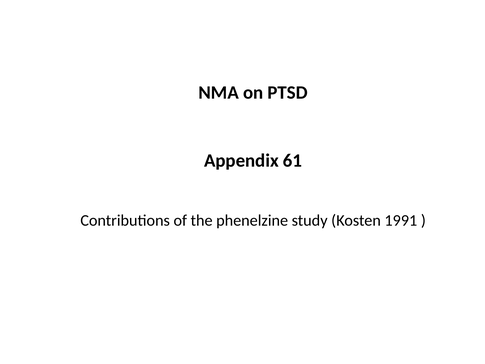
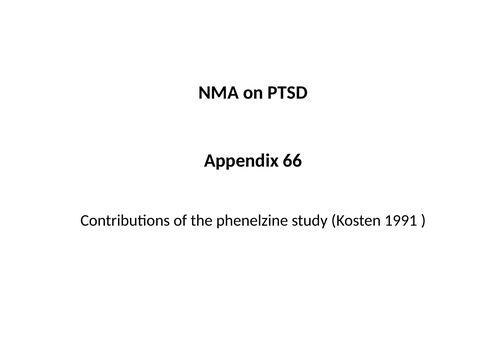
61: 61 -> 66
